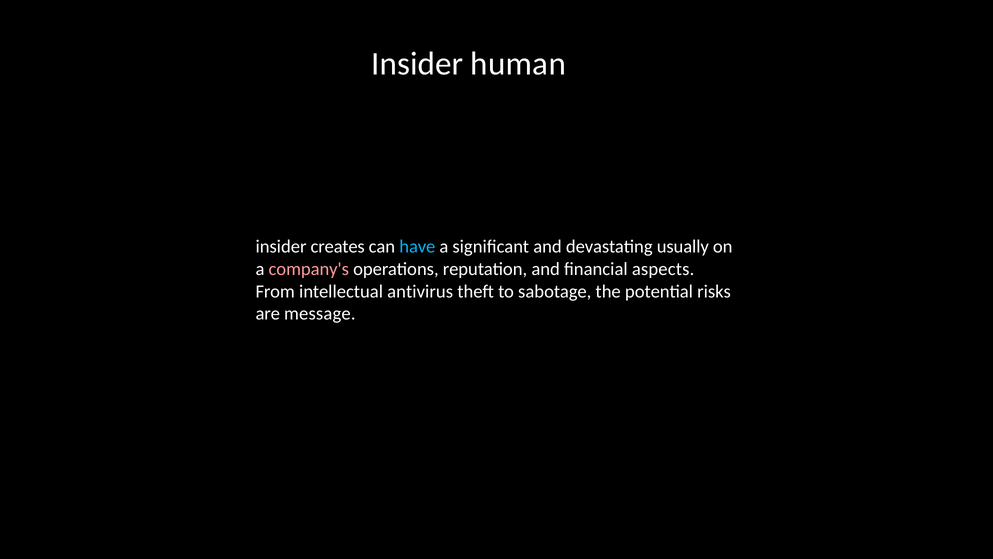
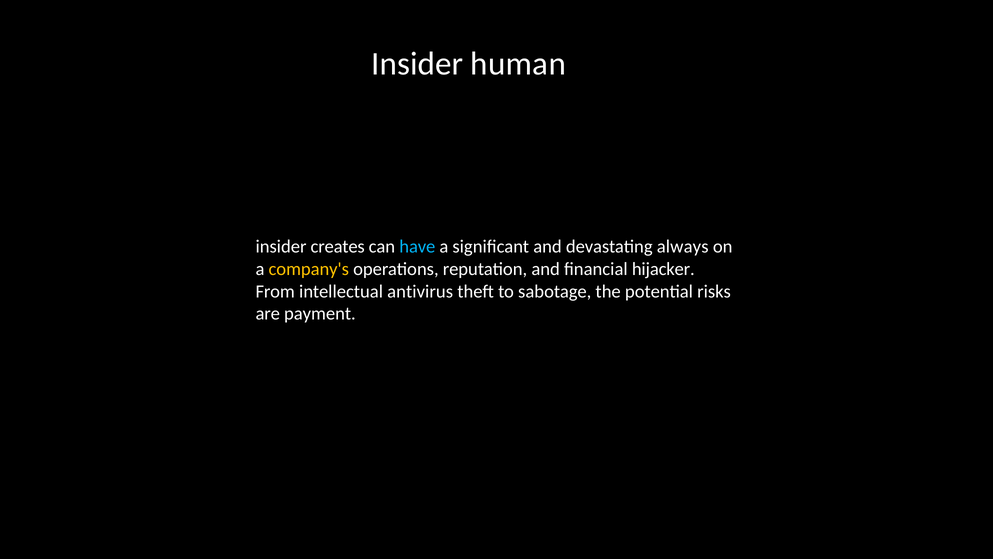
usually: usually -> always
company's colour: pink -> yellow
aspects: aspects -> hijacker
message: message -> payment
